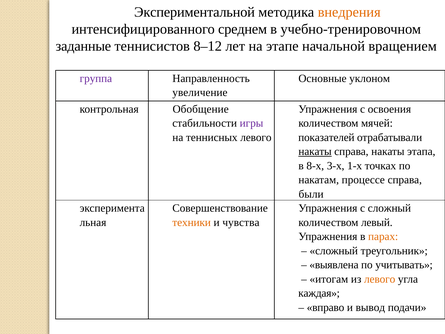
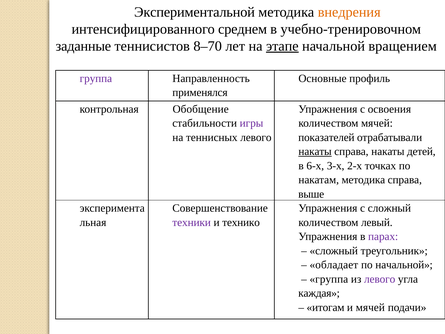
8–12: 8–12 -> 8–70
этапе underline: none -> present
уклоном: уклоном -> профиль
увеличение: увеличение -> применялся
этапа: этапа -> детей
8-х: 8-х -> 6-х
1-х: 1-х -> 2-х
накатам процессе: процессе -> методика
были: были -> выше
техники colour: orange -> purple
чувства: чувства -> технико
парах colour: orange -> purple
выявлена: выявлена -> обладает
по учитывать: учитывать -> начальной
итогам at (329, 279): итогам -> группа
левого at (380, 279) colour: orange -> purple
вправо: вправо -> итогам
и вывод: вывод -> мячей
